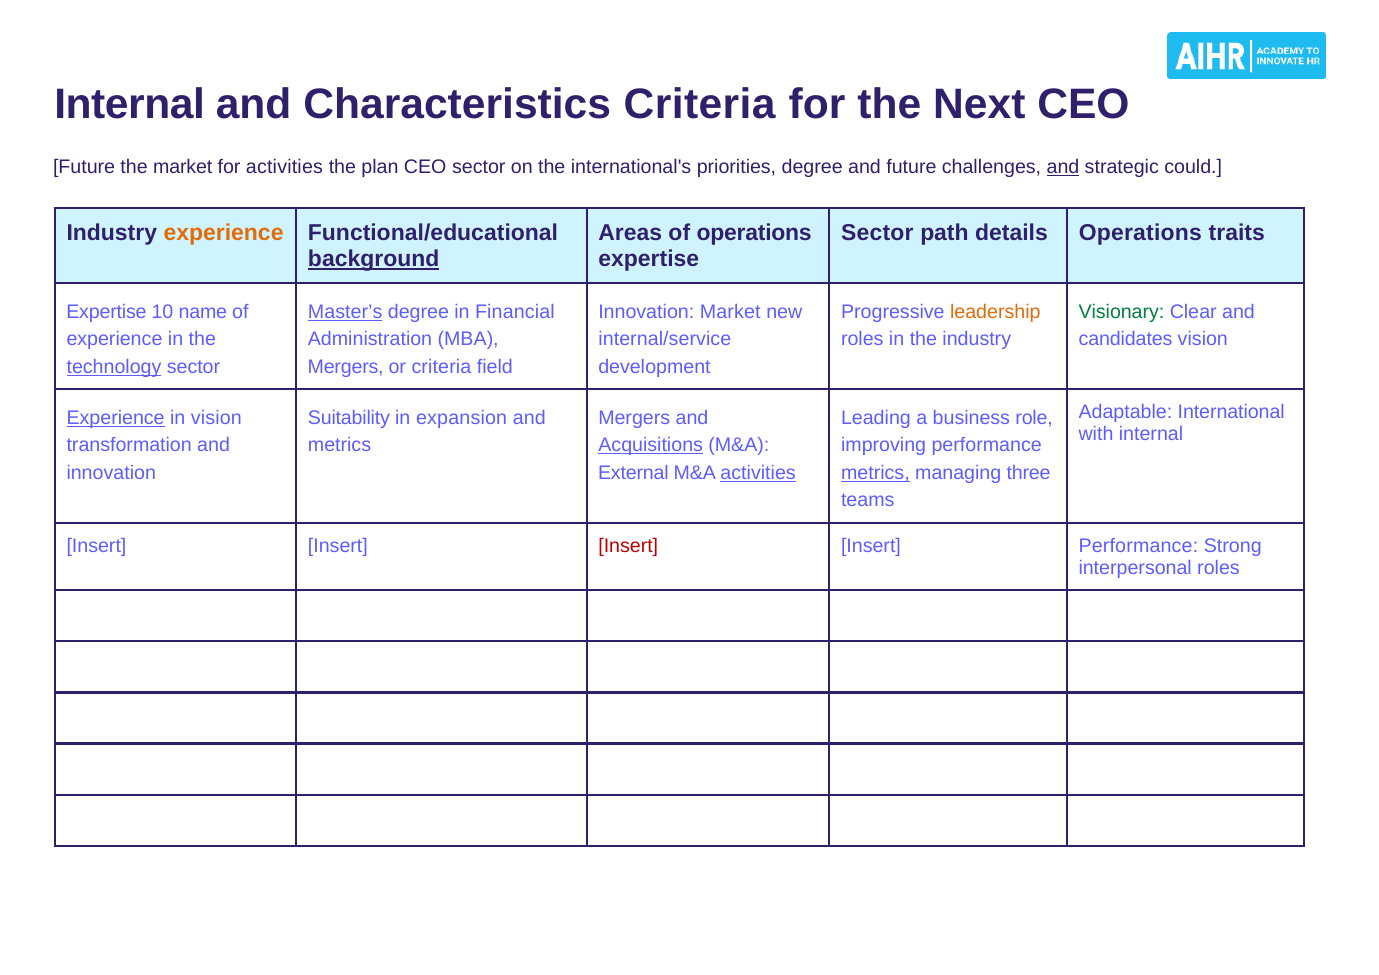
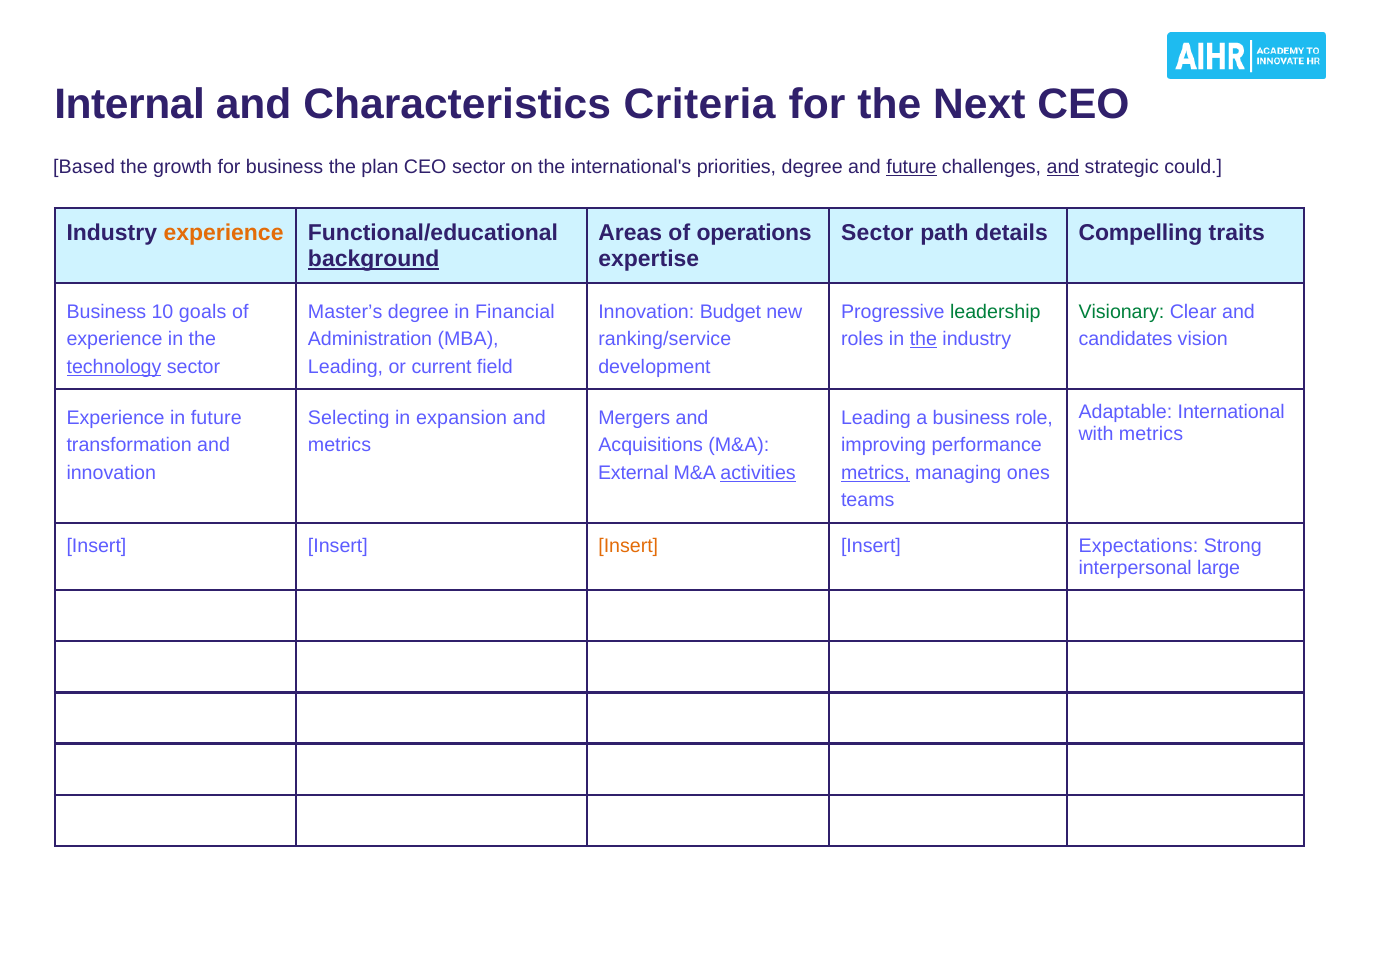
Future at (84, 167): Future -> Based
the market: market -> growth
for activities: activities -> business
future at (911, 167) underline: none -> present
details Operations: Operations -> Compelling
Expertise at (106, 312): Expertise -> Business
name: name -> goals
Master’s underline: present -> none
Innovation Market: Market -> Budget
leadership colour: orange -> green
internal/service: internal/service -> ranking/service
the at (923, 339) underline: none -> present
Mergers at (346, 367): Mergers -> Leading
or criteria: criteria -> current
Experience at (116, 418) underline: present -> none
in vision: vision -> future
Suitability: Suitability -> Selecting
with internal: internal -> metrics
Acquisitions underline: present -> none
three: three -> ones
Insert at (628, 546) colour: red -> orange
Insert Performance: Performance -> Expectations
interpersonal roles: roles -> large
